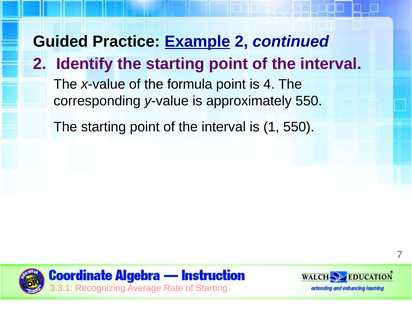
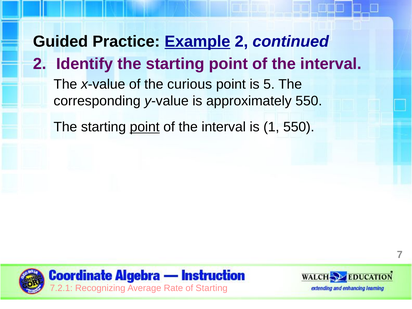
formula: formula -> curious
4: 4 -> 5
point at (145, 127) underline: none -> present
3.3.1: 3.3.1 -> 7.2.1
